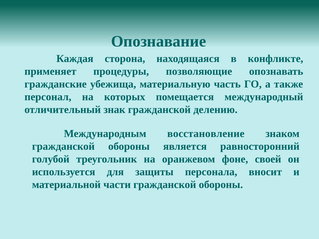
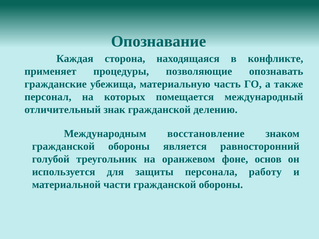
своей: своей -> основ
вносит: вносит -> работу
